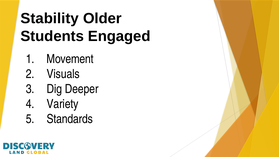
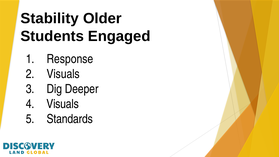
Movement: Movement -> Response
Variety at (63, 104): Variety -> Visuals
